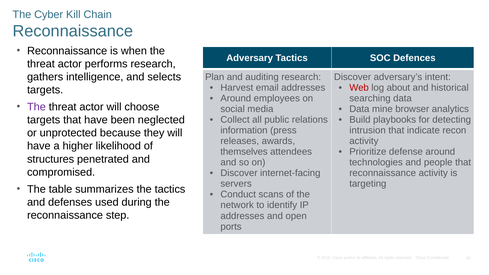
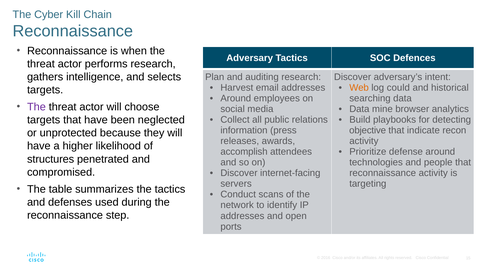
Web colour: red -> orange
about: about -> could
intrusion: intrusion -> objective
themselves: themselves -> accomplish
